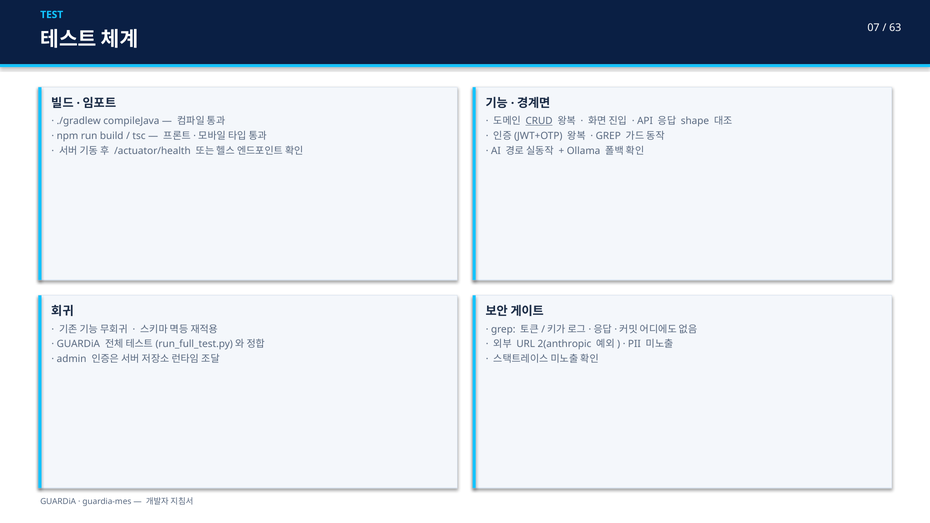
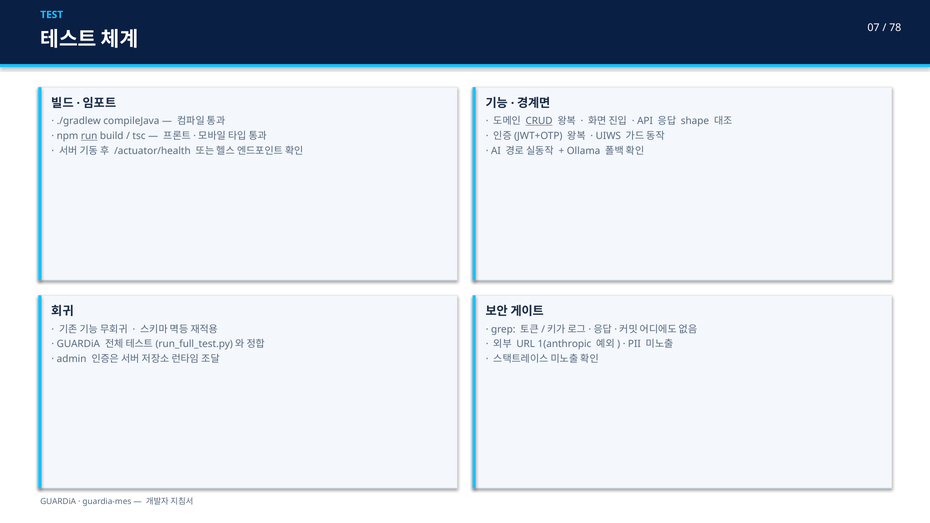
63: 63 -> 78
run underline: none -> present
GREP at (608, 136): GREP -> UIWS
2(anthropic: 2(anthropic -> 1(anthropic
